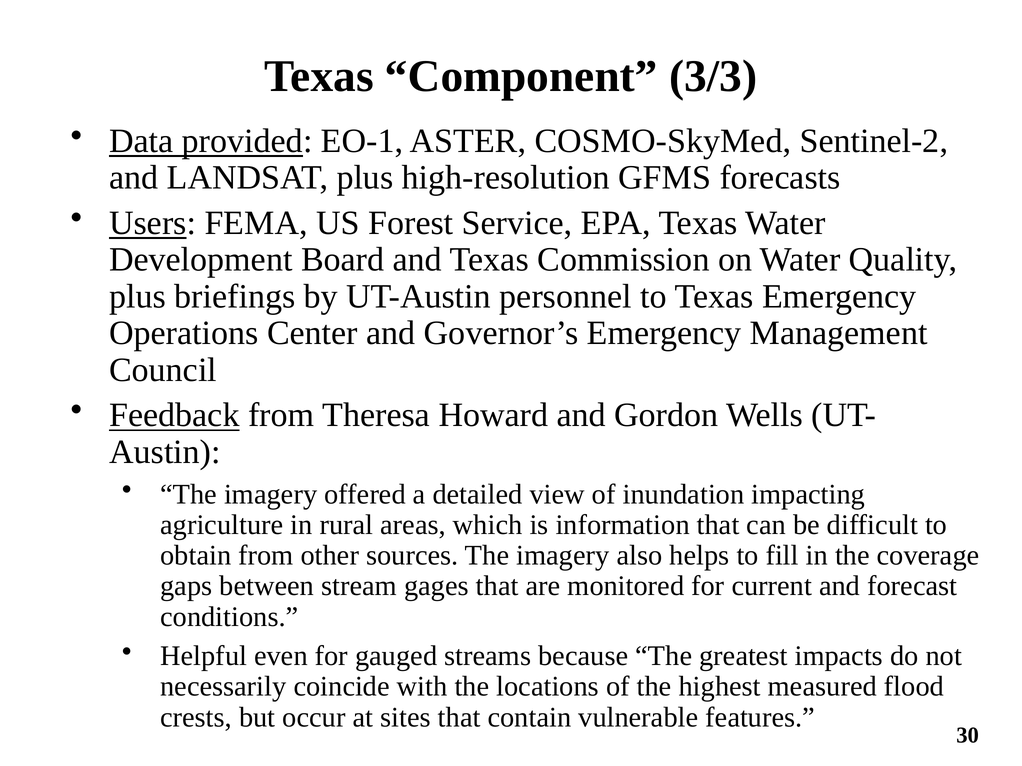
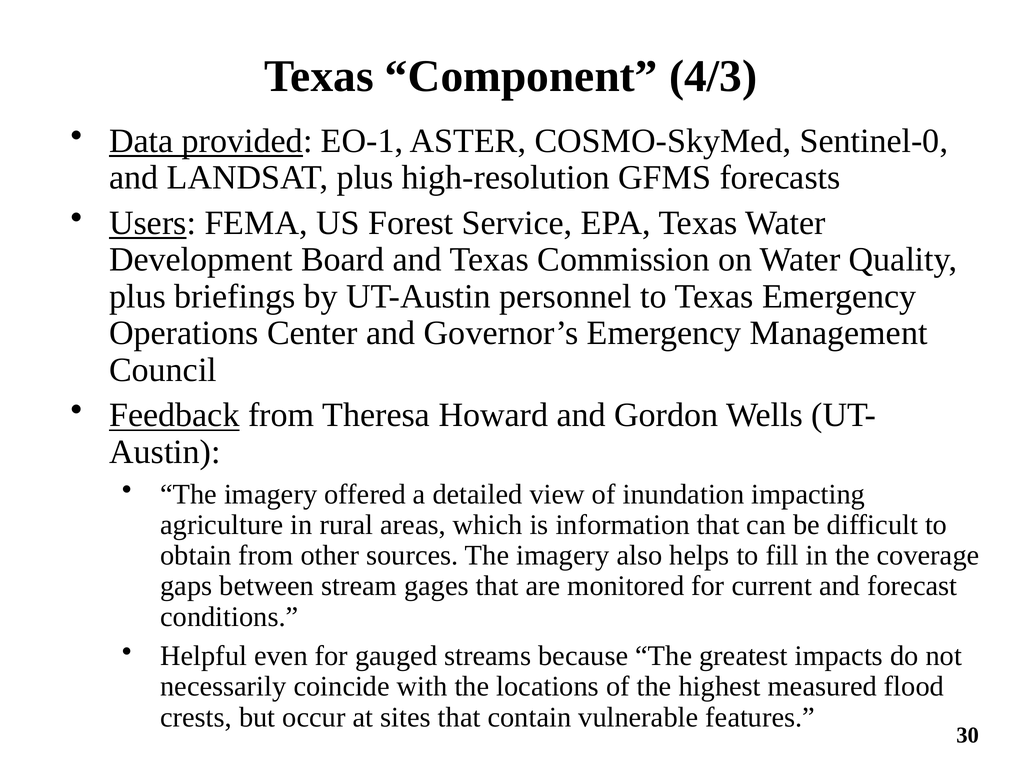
3/3: 3/3 -> 4/3
Sentinel-2: Sentinel-2 -> Sentinel-0
